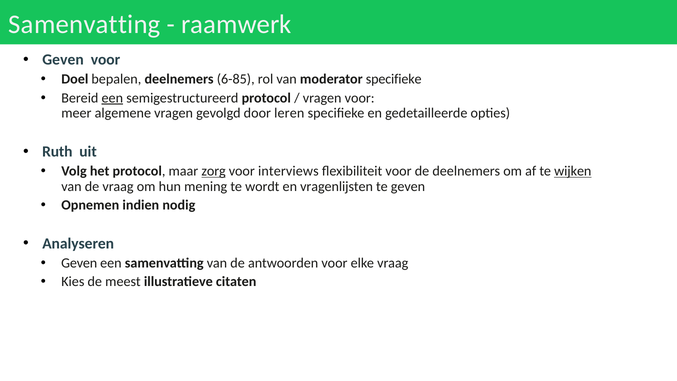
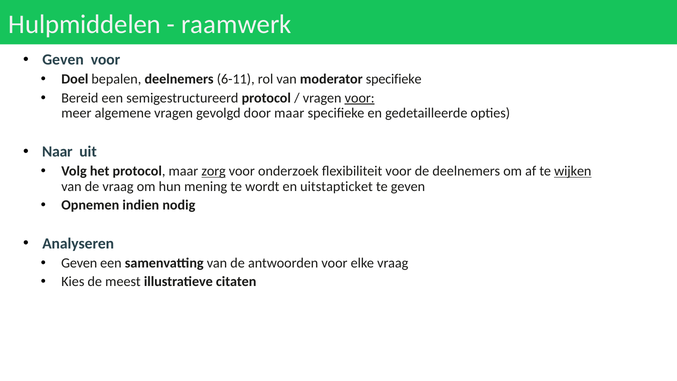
Samenvatting at (85, 24): Samenvatting -> Hulpmiddelen
6-85: 6-85 -> 6-11
een at (112, 98) underline: present -> none
voor at (360, 98) underline: none -> present
door leren: leren -> maar
Ruth: Ruth -> Naar
interviews: interviews -> onderzoek
vragenlijsten: vragenlijsten -> uitstapticket
